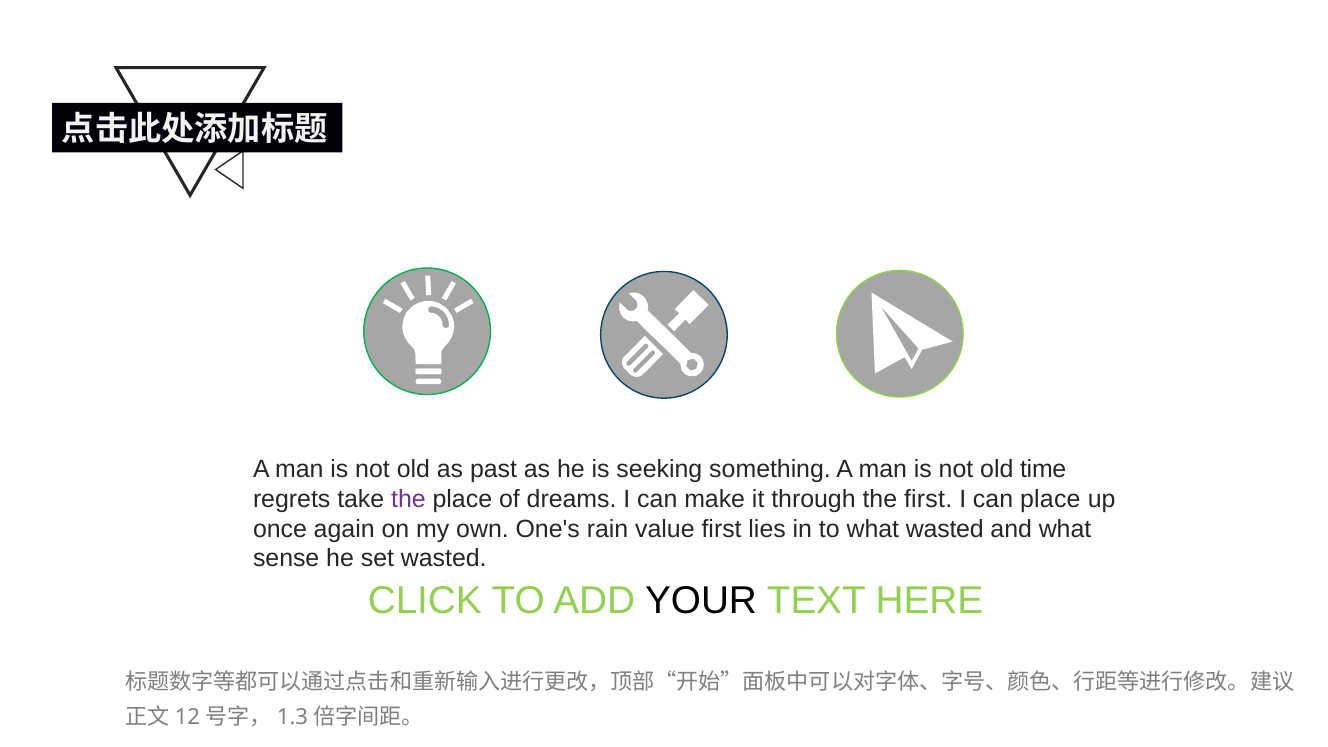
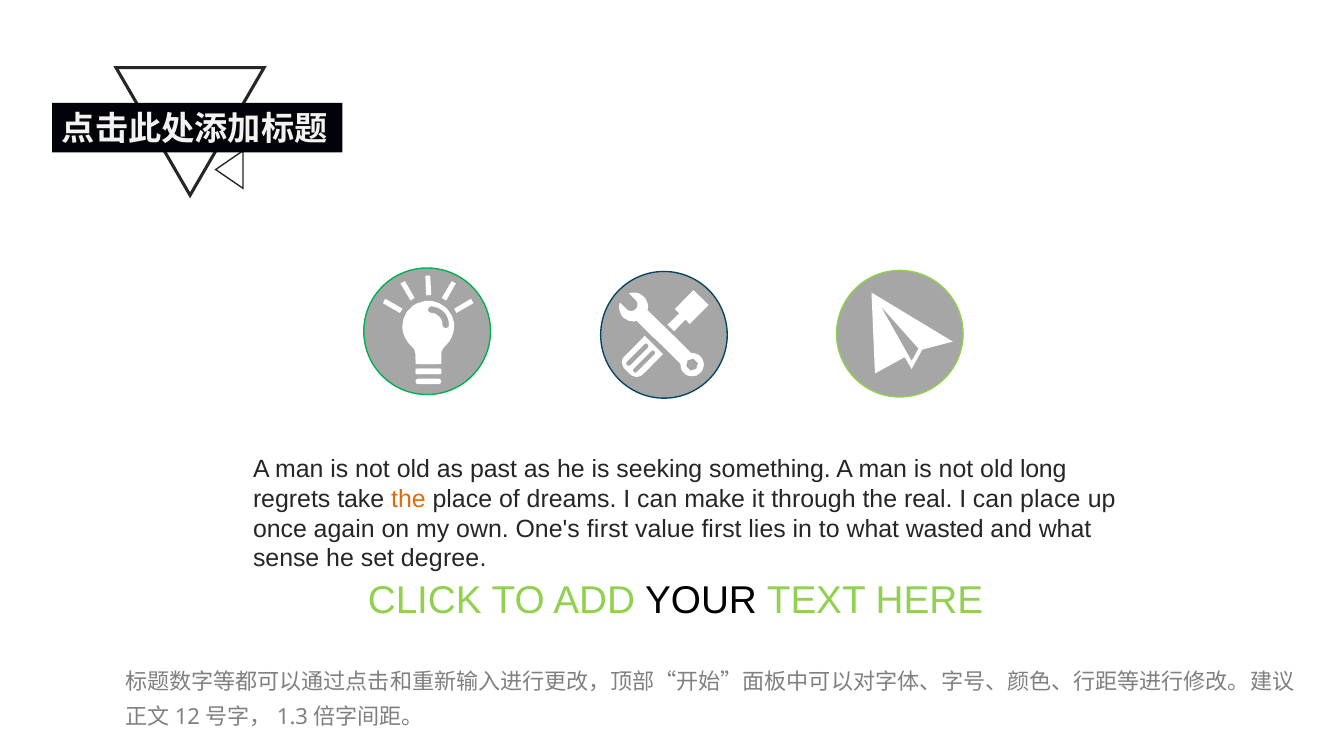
time: time -> long
the at (408, 499) colour: purple -> orange
the first: first -> real
One's rain: rain -> first
set wasted: wasted -> degree
